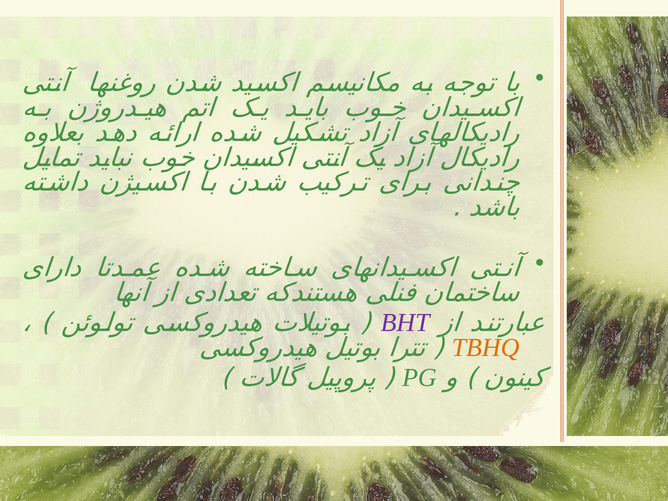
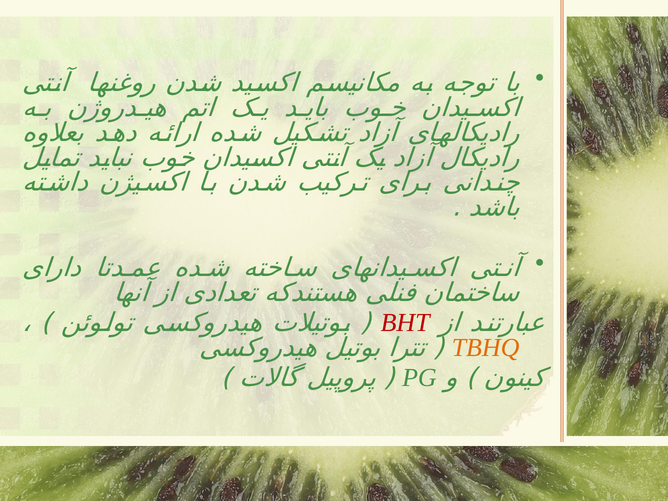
BHT colour: purple -> red
